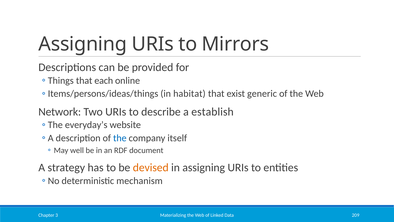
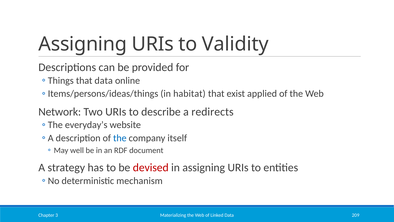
Mirrors: Mirrors -> Validity
that each: each -> data
generic: generic -> applied
establish: establish -> redirects
devised colour: orange -> red
